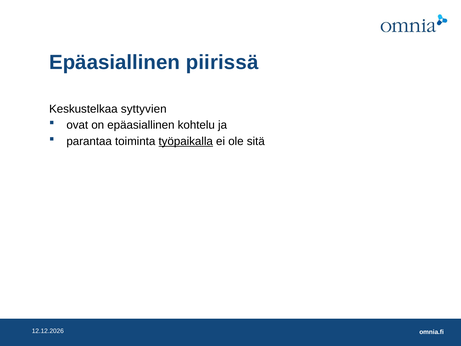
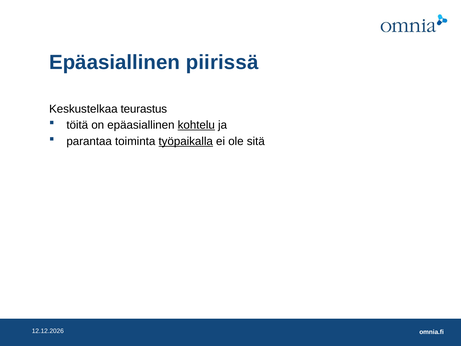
syttyvien: syttyvien -> teurastus
ovat: ovat -> töitä
kohtelu underline: none -> present
